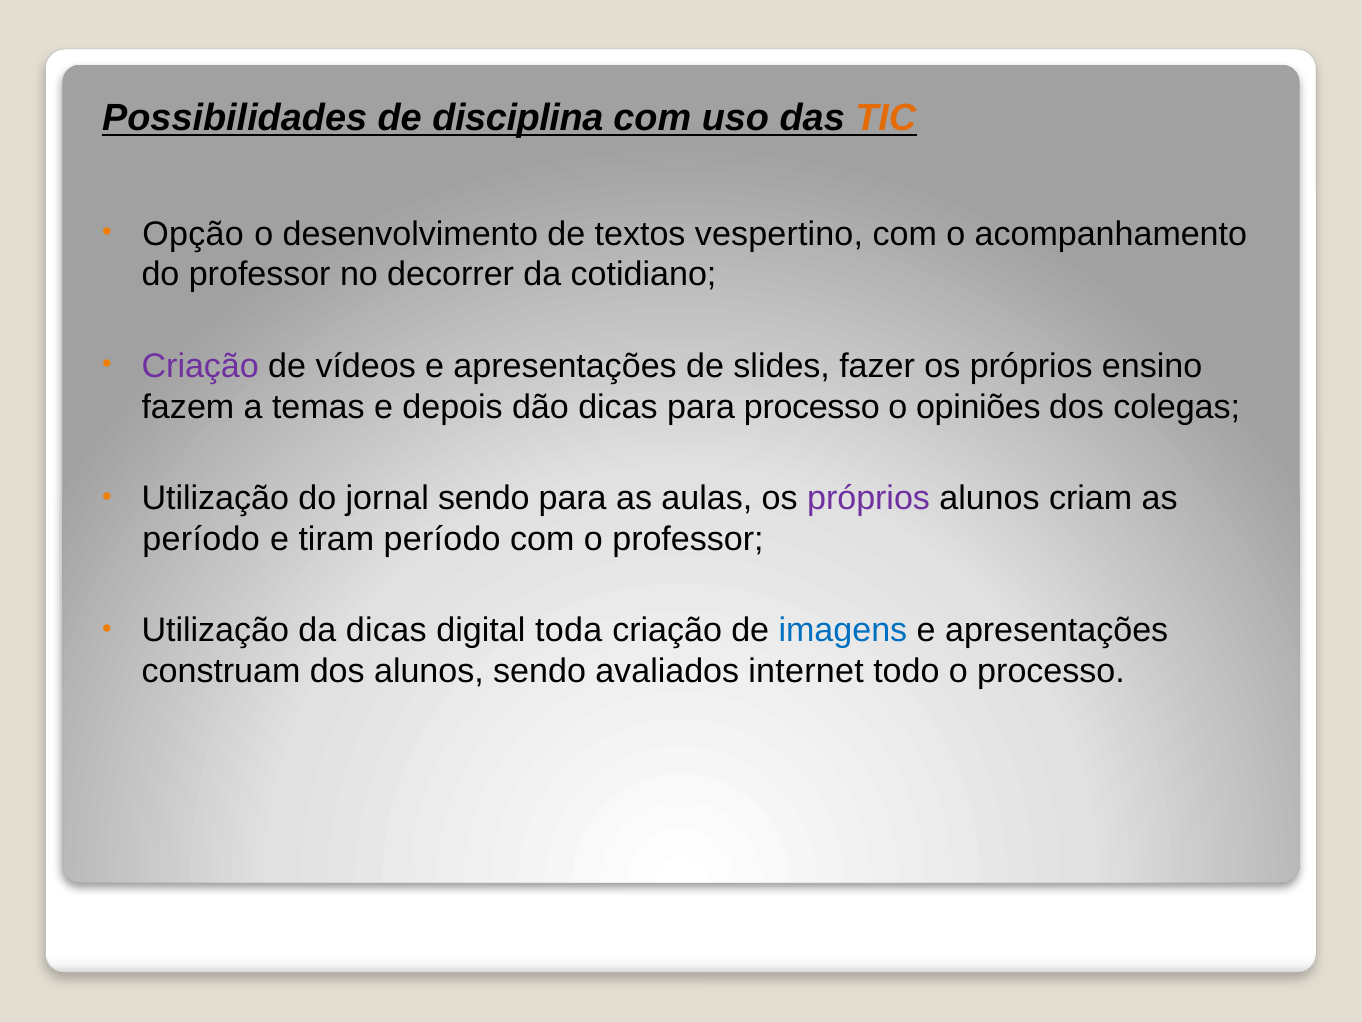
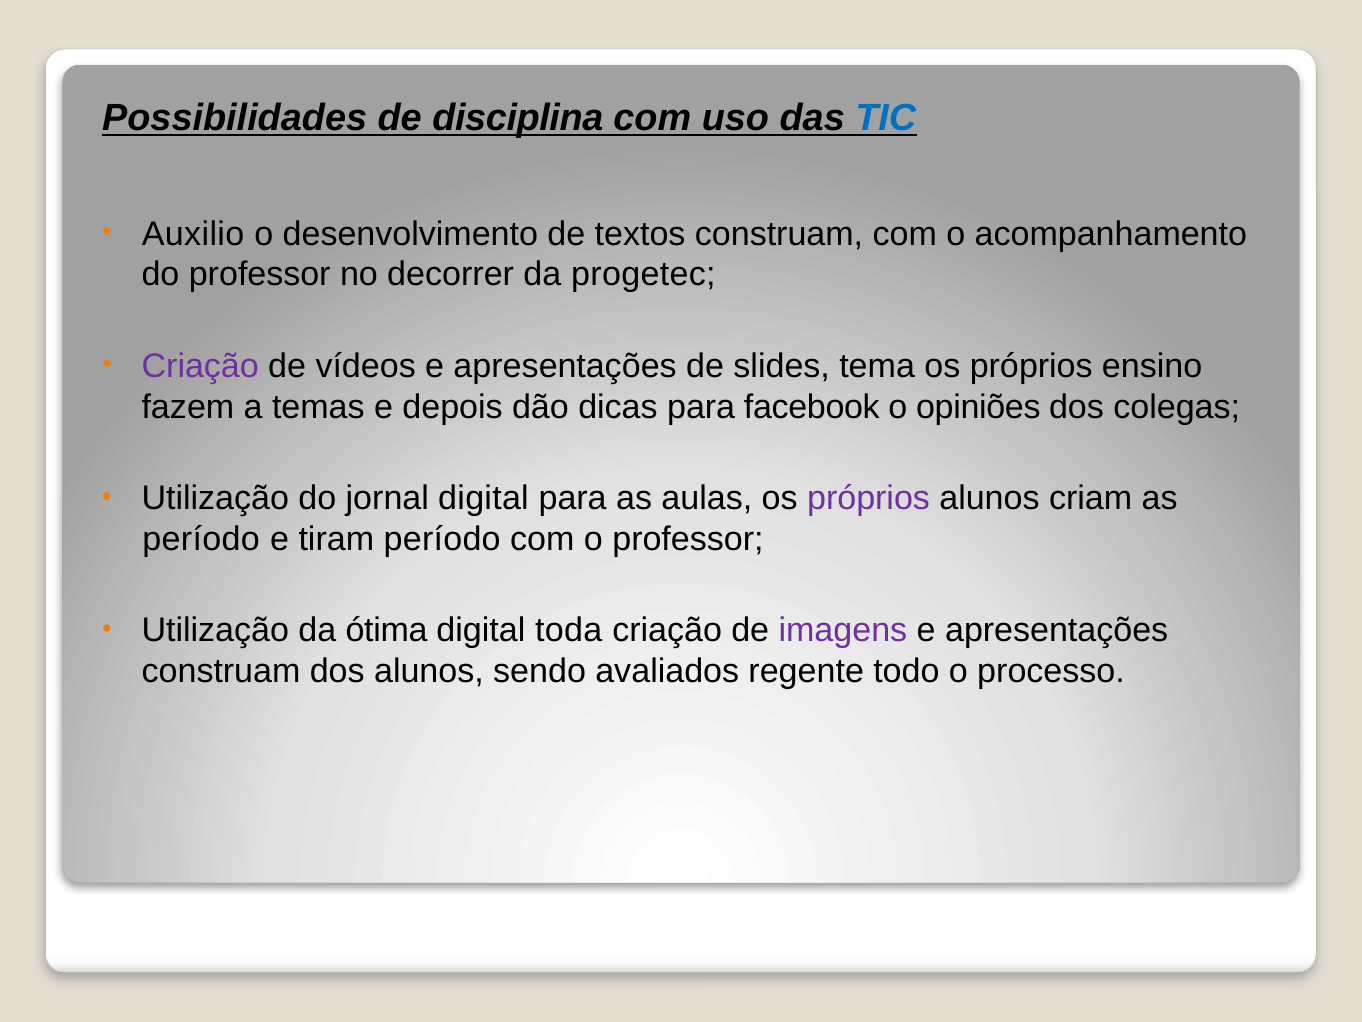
TIC colour: orange -> blue
Opção: Opção -> Auxilio
textos vespertino: vespertino -> construam
cotidiano: cotidiano -> progetec
fazer: fazer -> tema
para processo: processo -> facebook
jornal sendo: sendo -> digital
da dicas: dicas -> ótima
imagens colour: blue -> purple
internet: internet -> regente
